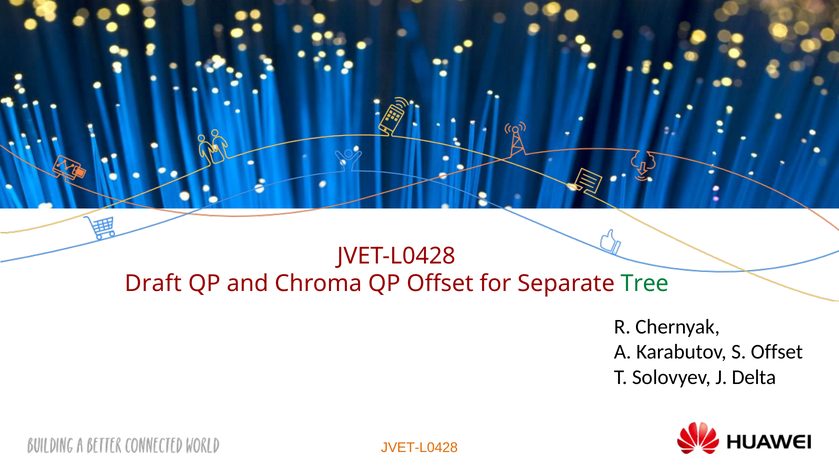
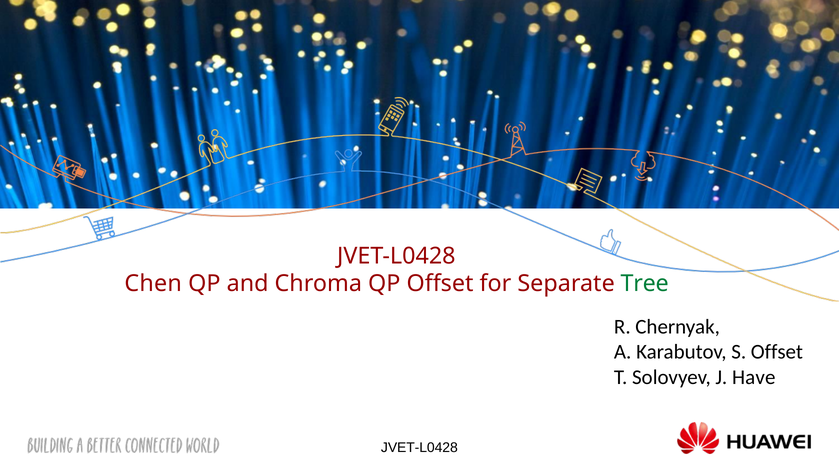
Draft: Draft -> Chen
Delta: Delta -> Have
JVET-L0428 at (419, 448) colour: orange -> black
